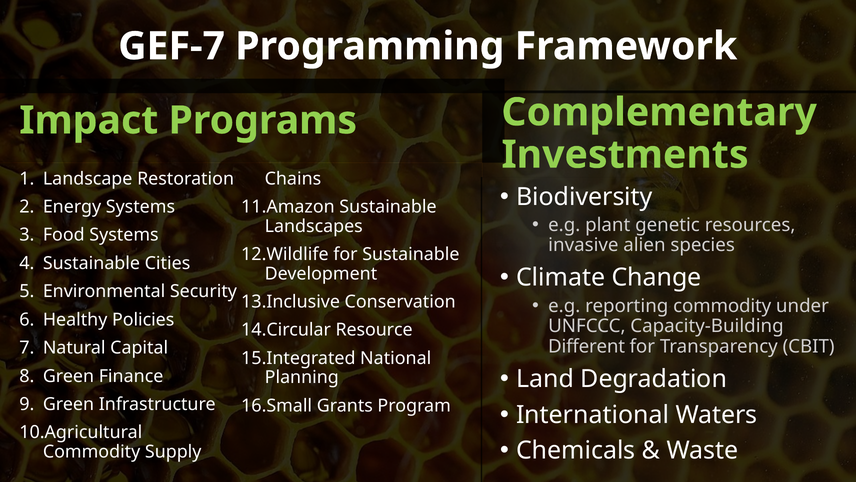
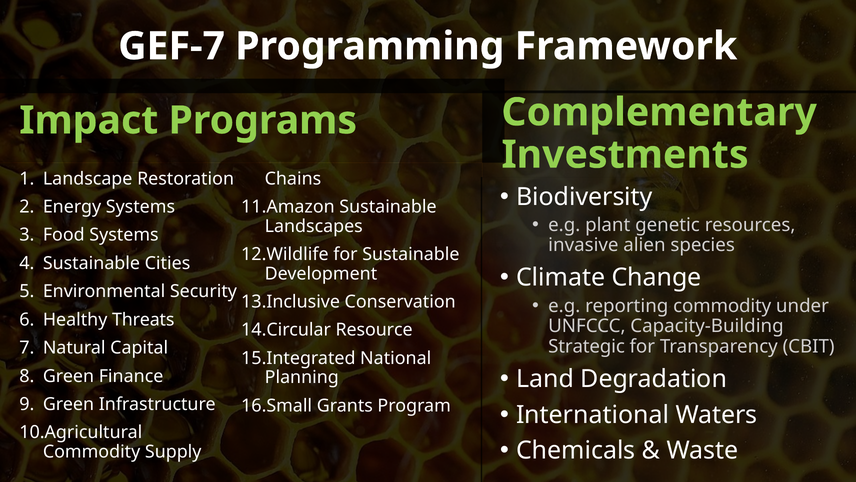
Policies: Policies -> Threats
Different: Different -> Strategic
